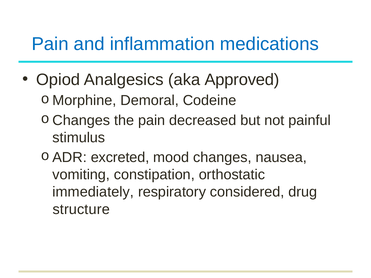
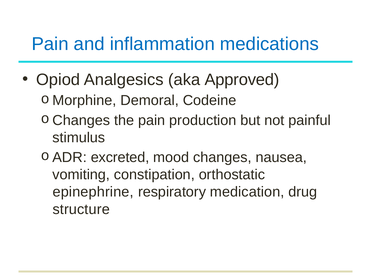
decreased: decreased -> production
immediately: immediately -> epinephrine
considered: considered -> medication
